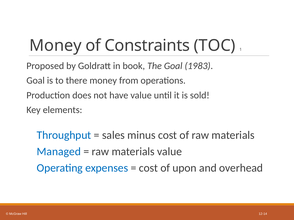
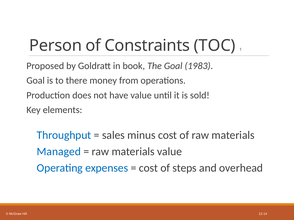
Money at (55, 46): Money -> Person
upon: upon -> steps
